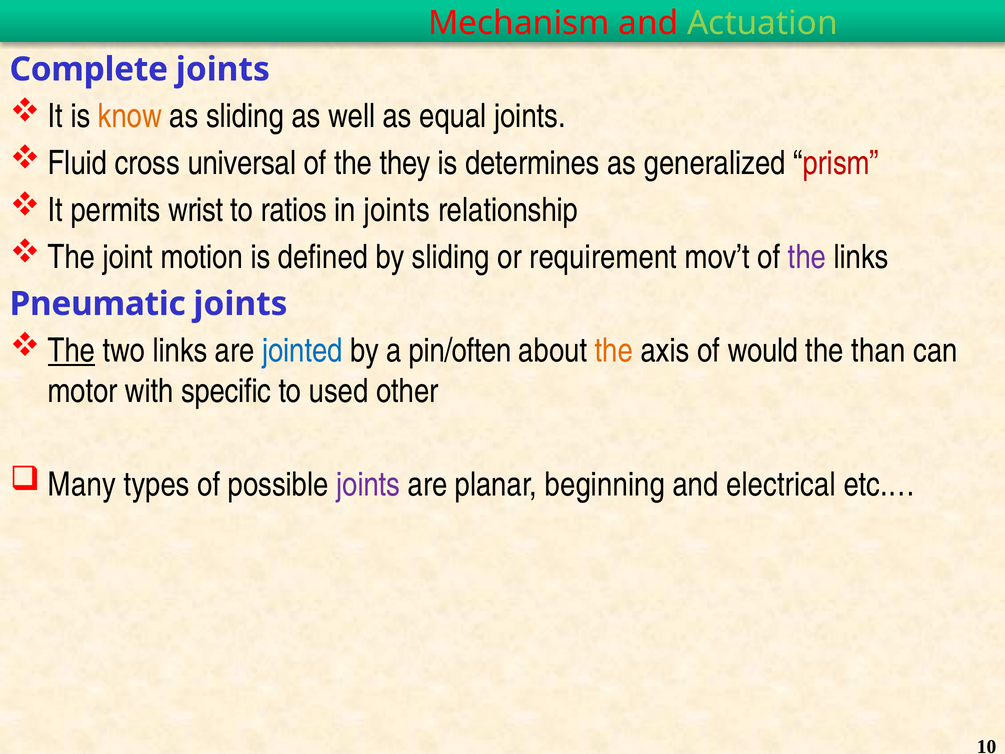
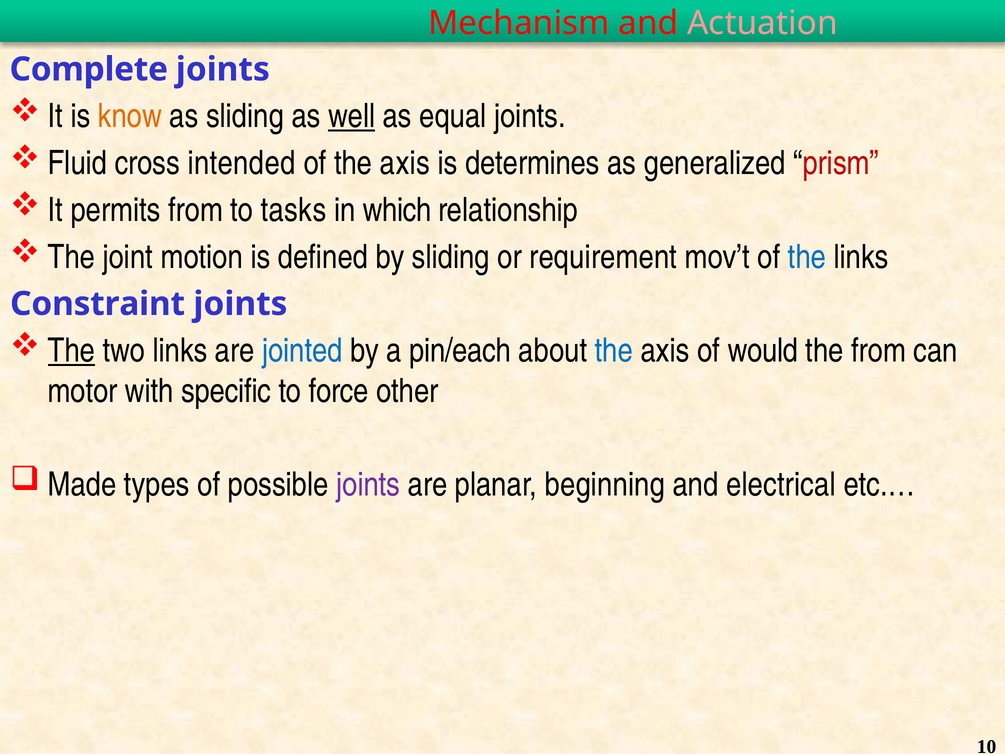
Actuation colour: light green -> pink
well underline: none -> present
universal: universal -> intended
of the they: they -> axis
permits wrist: wrist -> from
ratios: ratios -> tasks
in joints: joints -> which
the at (807, 257) colour: purple -> blue
Pneumatic: Pneumatic -> Constraint
pin/often: pin/often -> pin/each
the at (614, 351) colour: orange -> blue
the than: than -> from
used: used -> force
Many: Many -> Made
